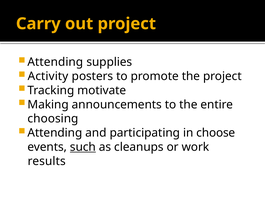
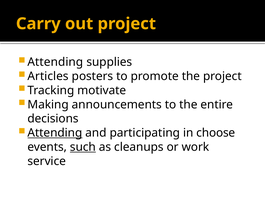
Activity: Activity -> Articles
choosing: choosing -> decisions
Attending at (55, 133) underline: none -> present
results: results -> service
